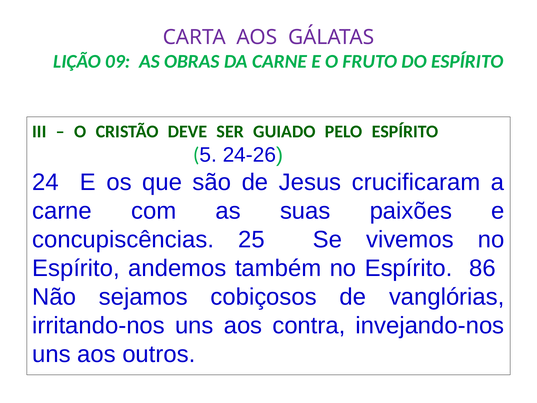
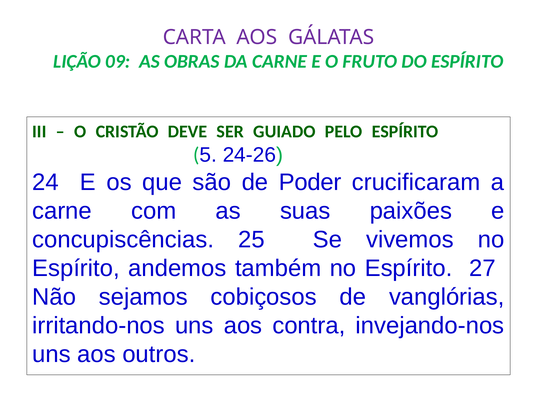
Jesus: Jesus -> Poder
86: 86 -> 27
